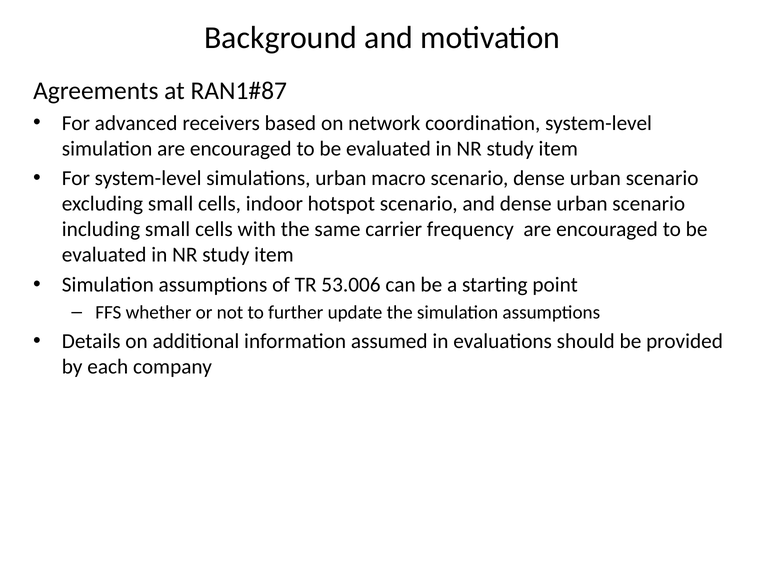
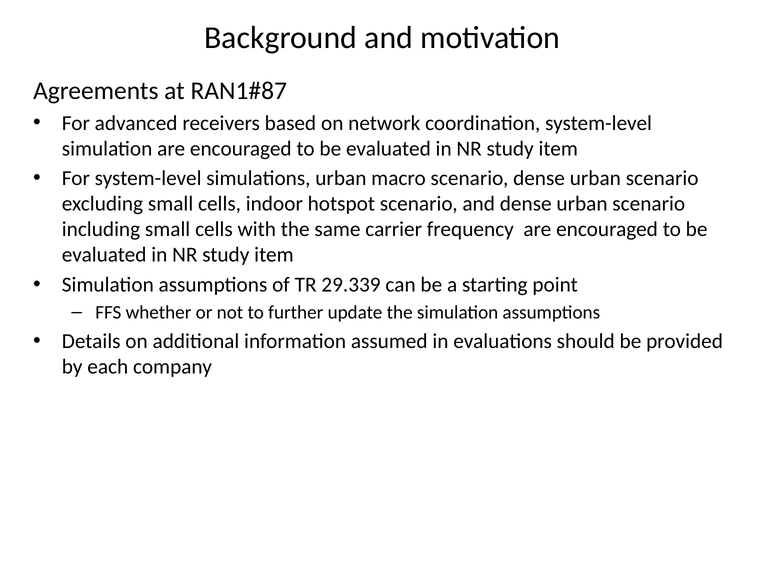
53.006: 53.006 -> 29.339
